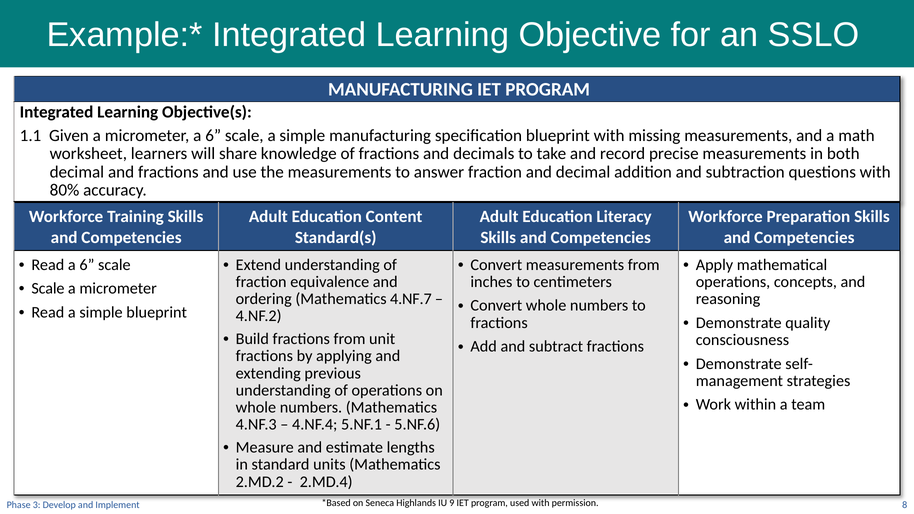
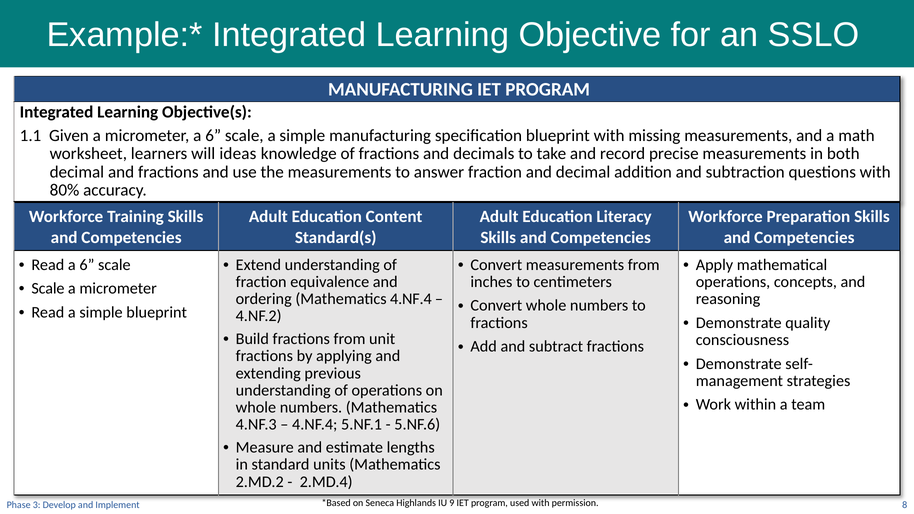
share: share -> ideas
Mathematics 4.NF.7: 4.NF.7 -> 4.NF.4
